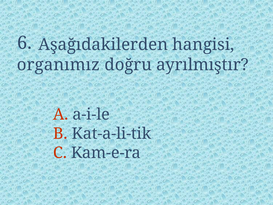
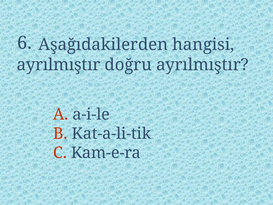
organımız at (58, 65): organımız -> ayrılmıştır
